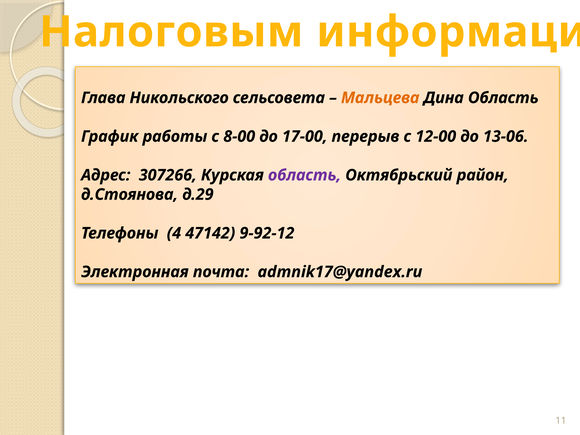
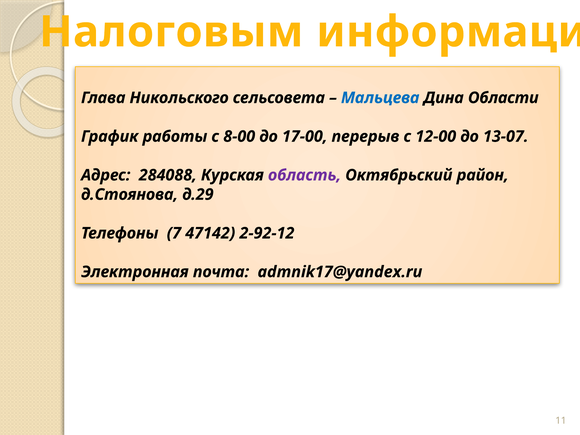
Мальцева colour: orange -> blue
Дина Область: Область -> Области
13-06: 13-06 -> 13-07
307266: 307266 -> 284088
4: 4 -> 7
9-92-12: 9-92-12 -> 2-92-12
